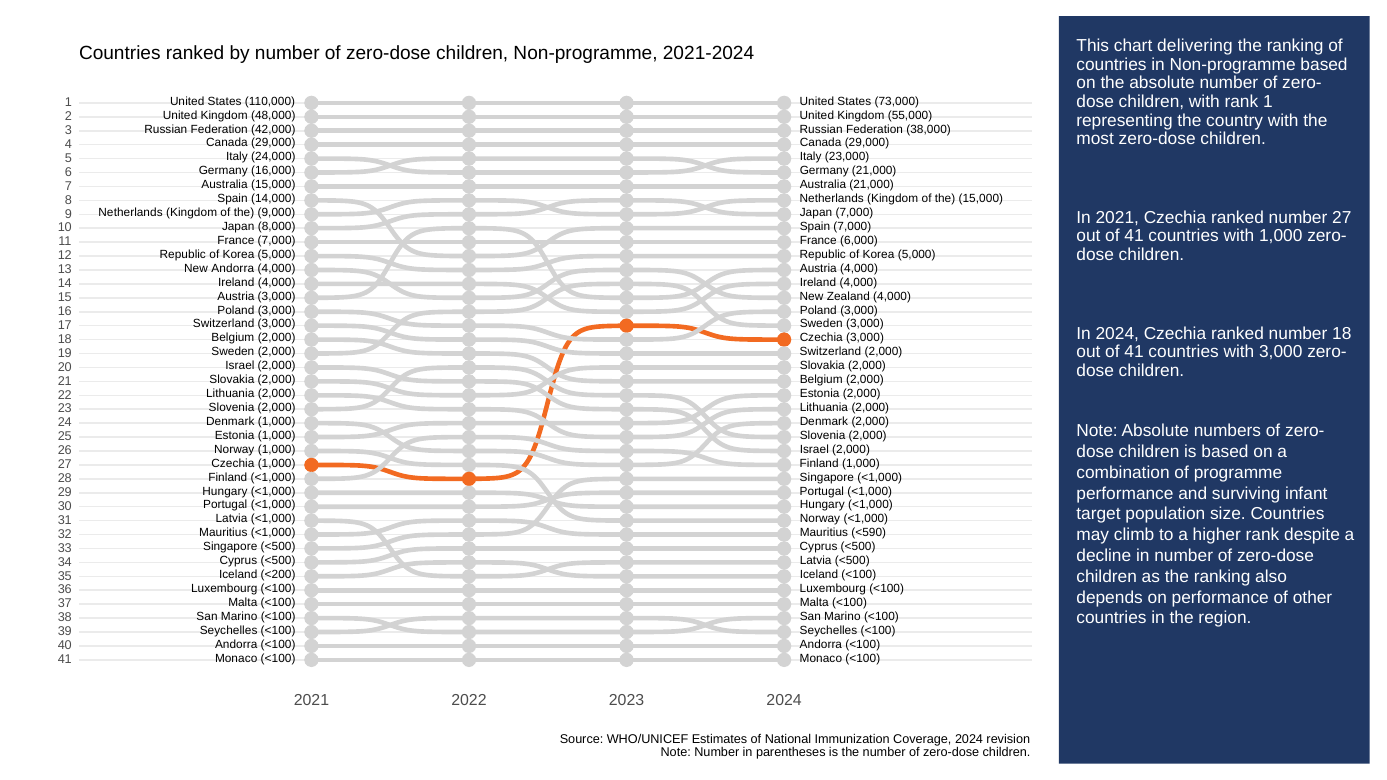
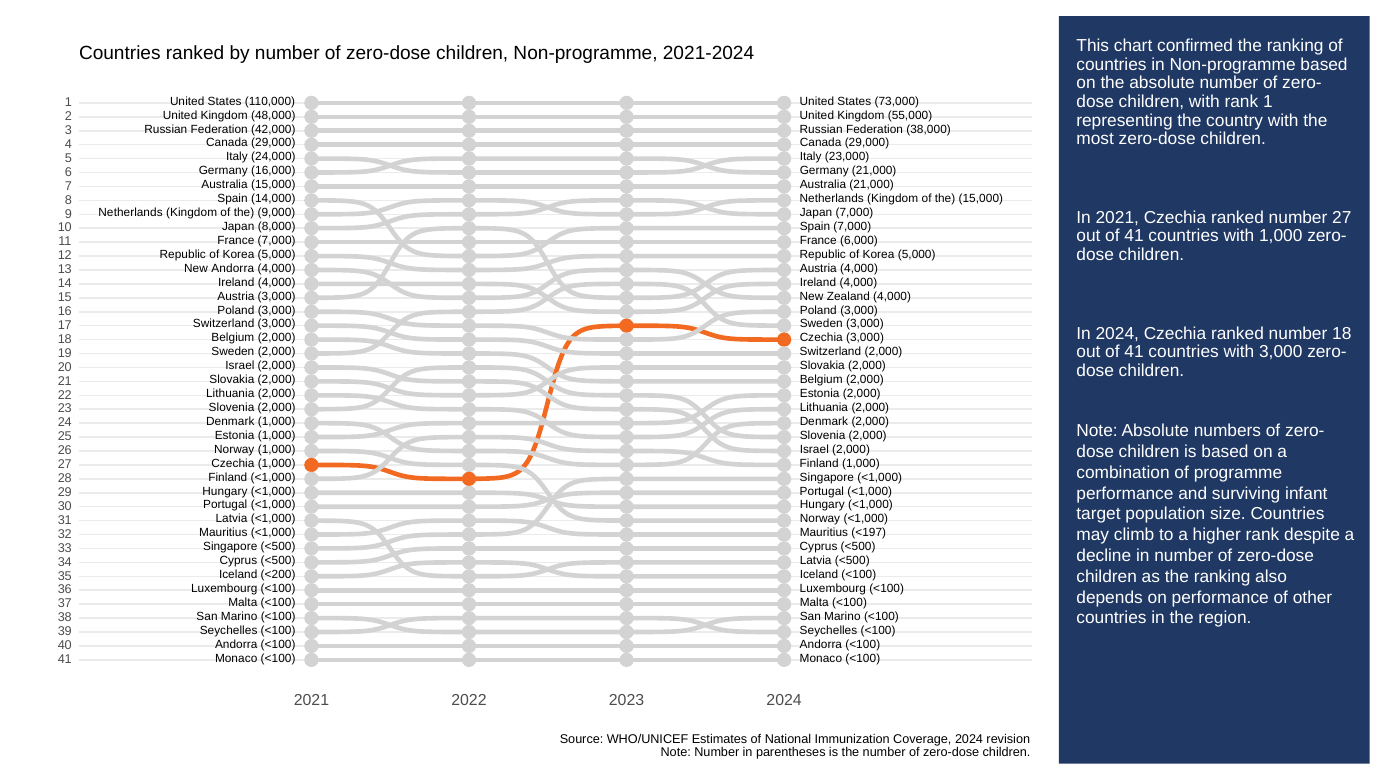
delivering: delivering -> confirmed
<590: <590 -> <197
